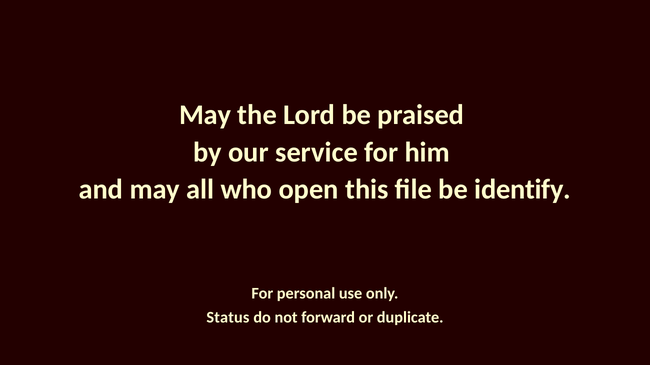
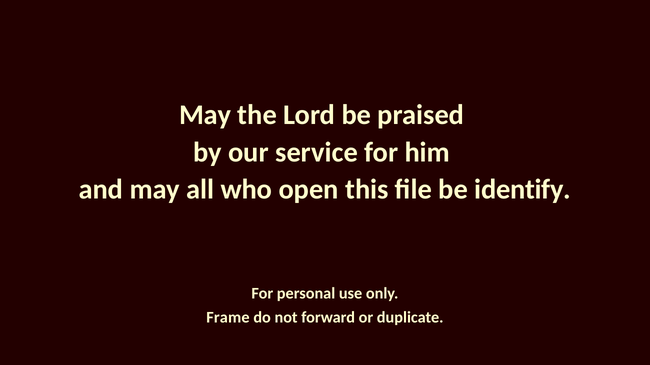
Status: Status -> Frame
